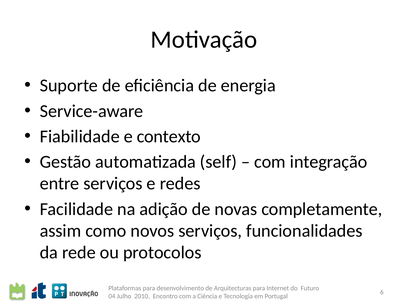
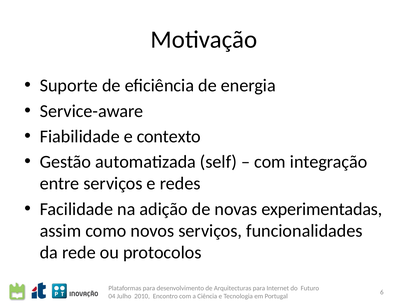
completamente: completamente -> experimentadas
